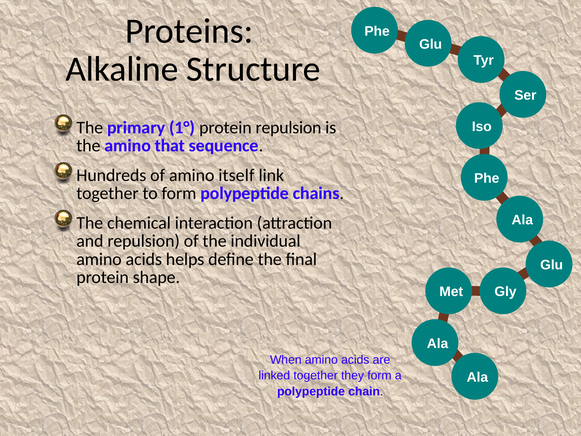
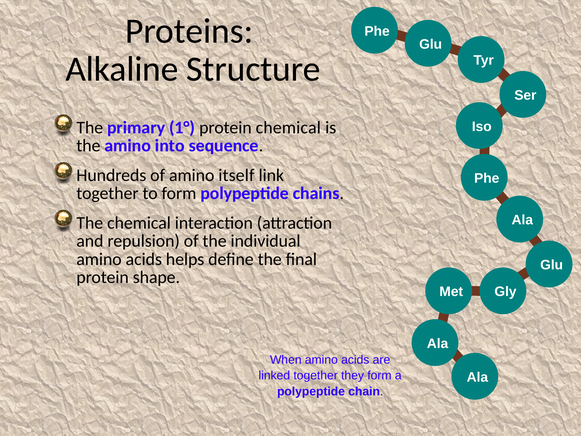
protein repulsion: repulsion -> chemical
that: that -> into
